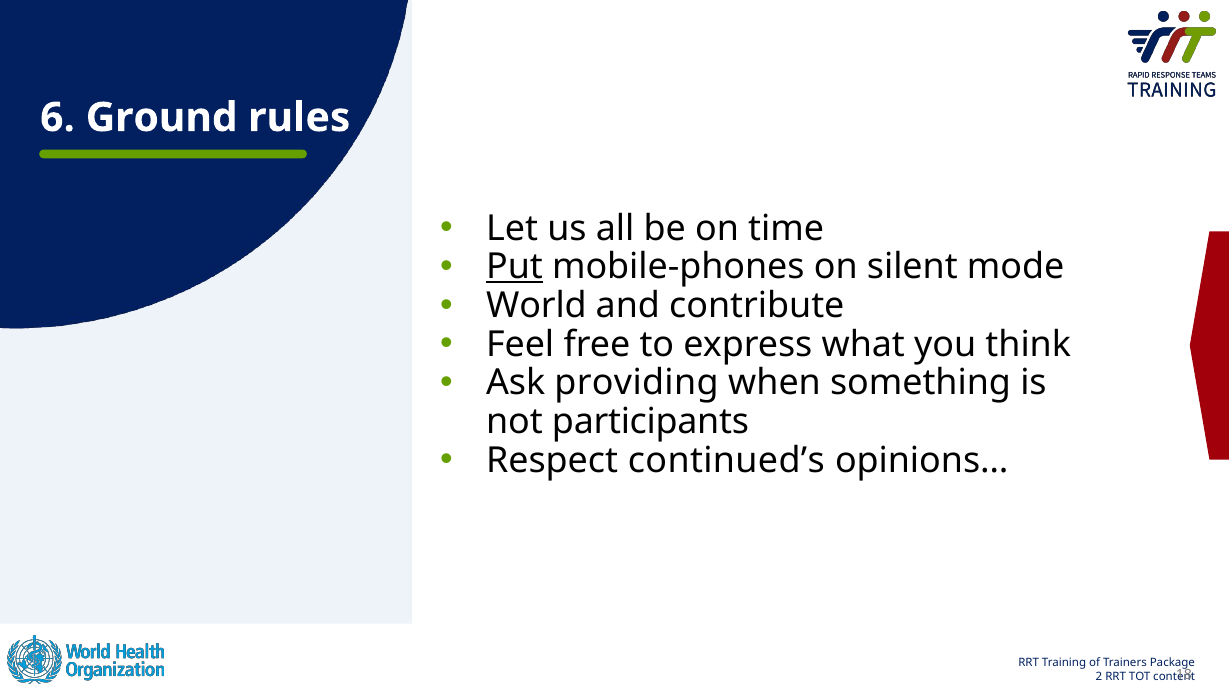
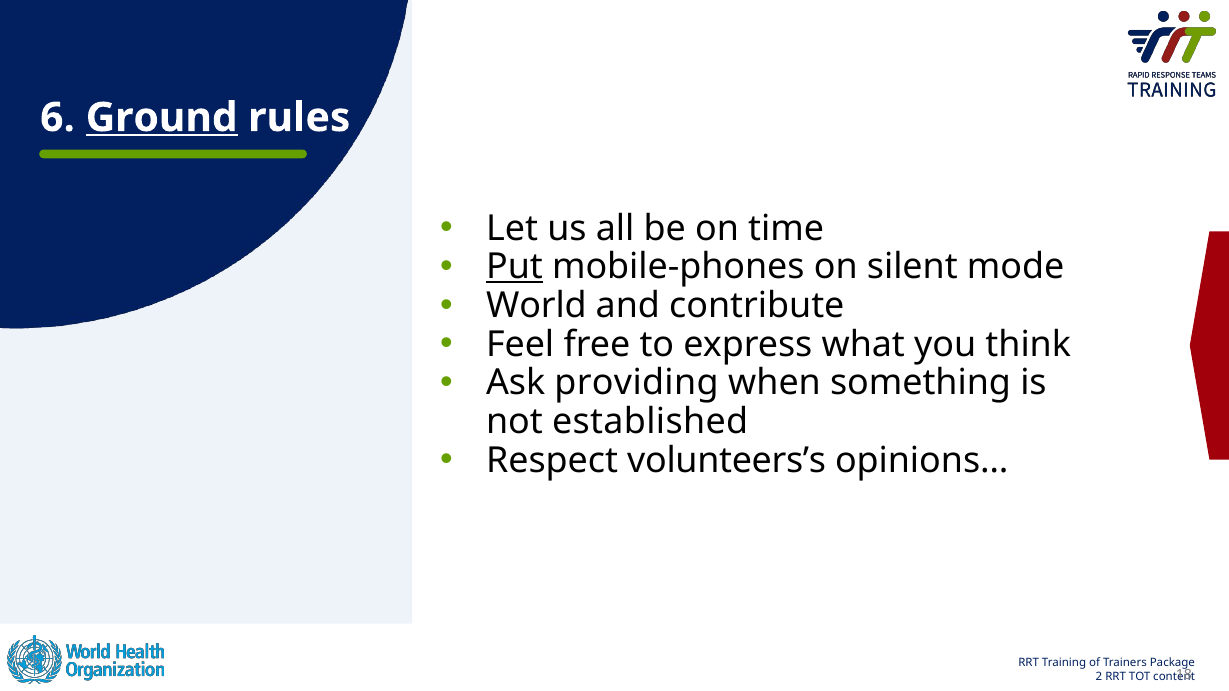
Ground underline: none -> present
participants: participants -> established
continued’s: continued’s -> volunteers’s
